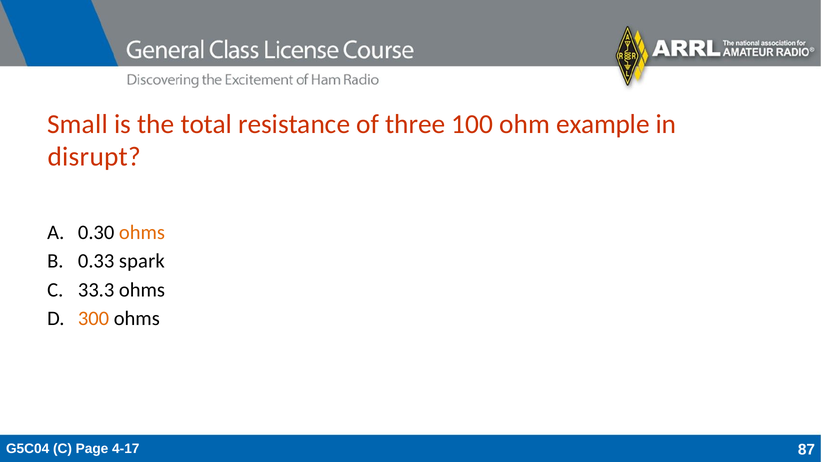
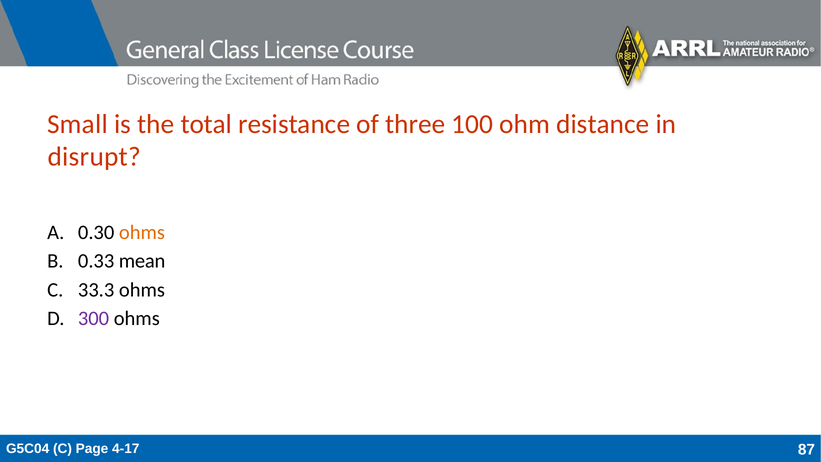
example: example -> distance
spark: spark -> mean
300 colour: orange -> purple
